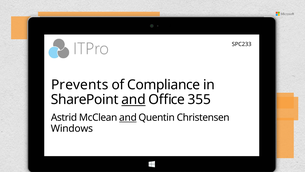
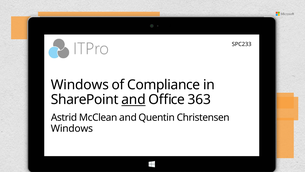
Prevents at (80, 85): Prevents -> Windows
355: 355 -> 363
and at (128, 117) underline: present -> none
